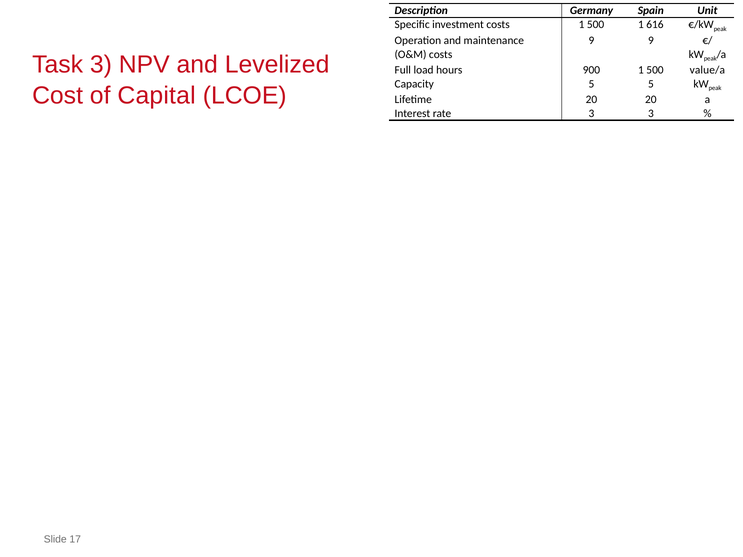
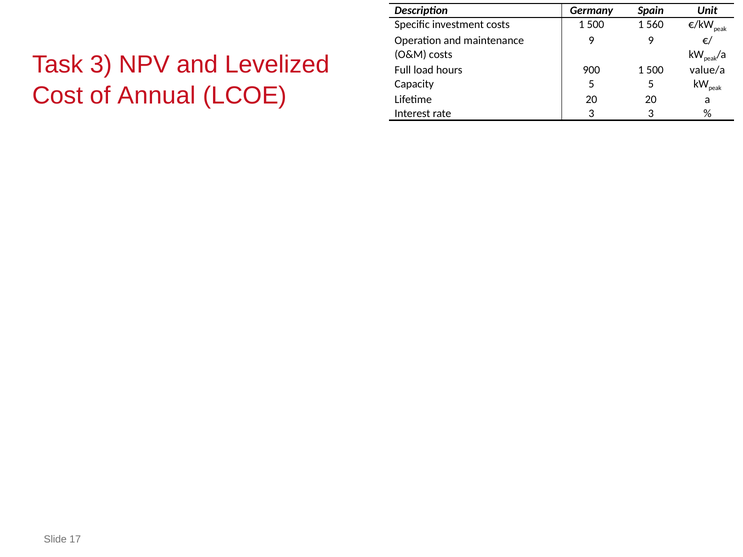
616: 616 -> 560
Capital: Capital -> Annual
